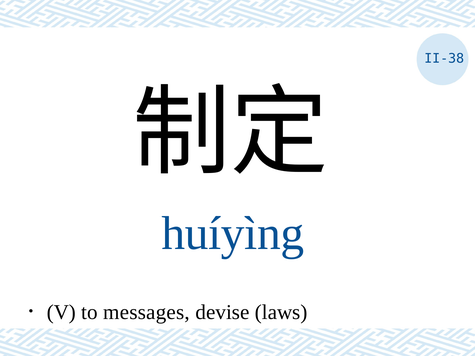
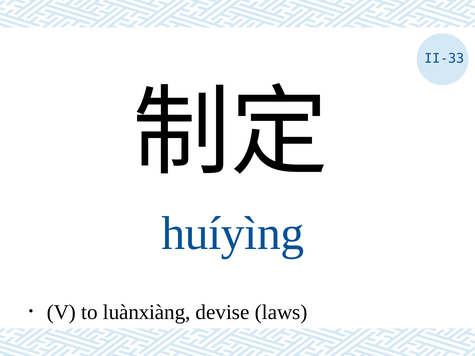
II-38: II-38 -> II-33
messages: messages -> luànxiàng
